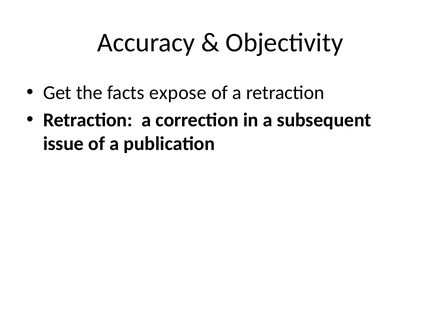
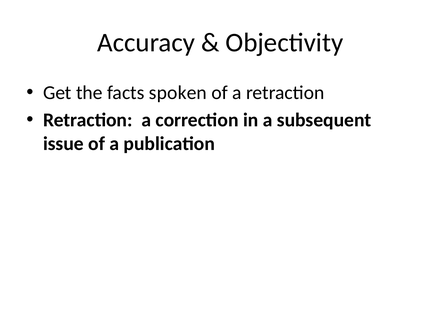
expose: expose -> spoken
